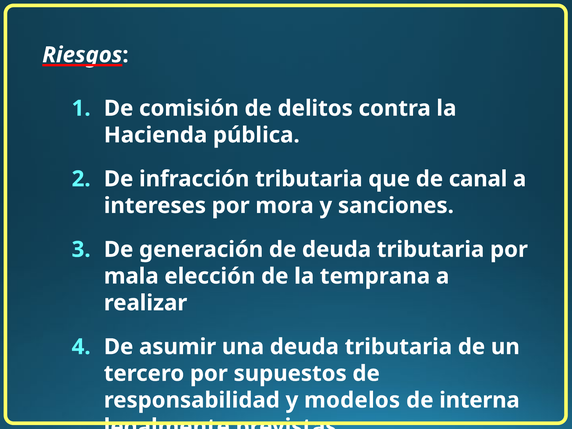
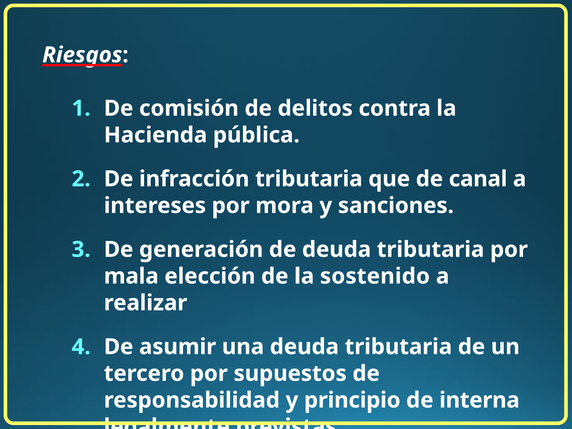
temprana: temprana -> sostenido
modelos: modelos -> principio
